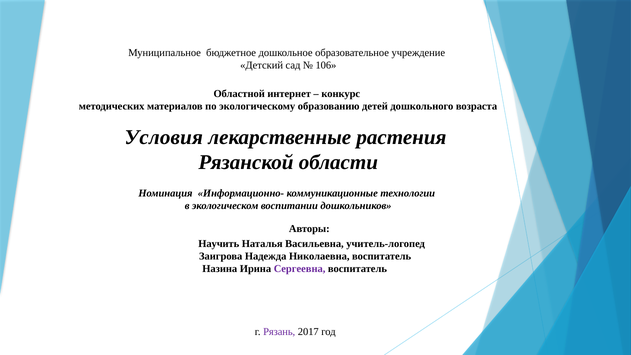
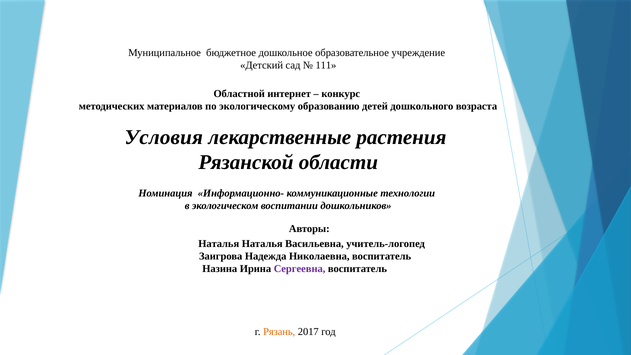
106: 106 -> 111
Научить at (219, 244): Научить -> Наталья
Рязань colour: purple -> orange
